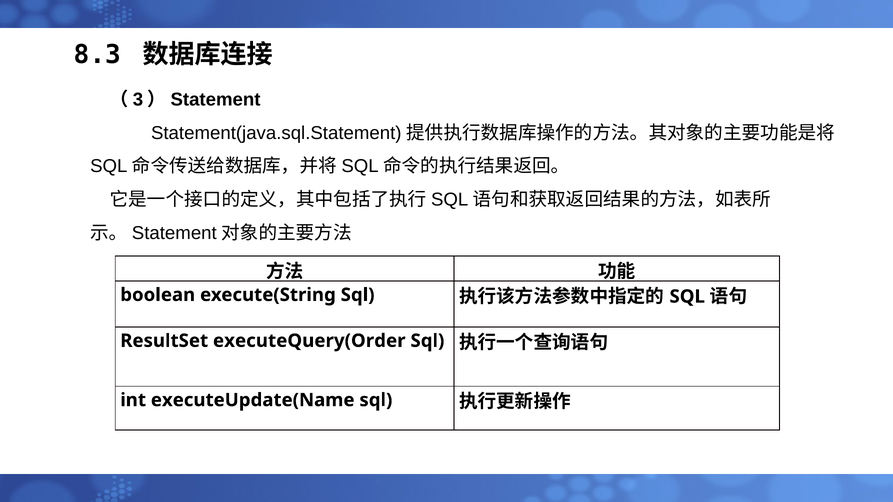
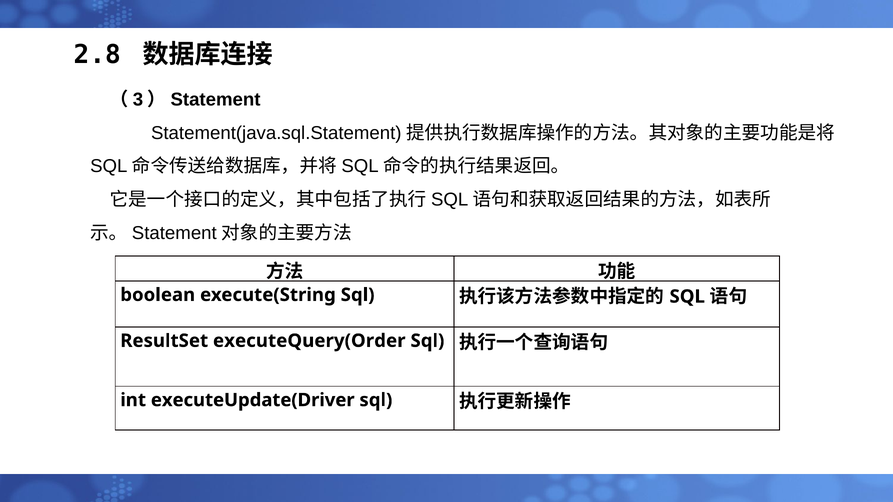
8.3: 8.3 -> 2.8
executeUpdate(Name: executeUpdate(Name -> executeUpdate(Driver
